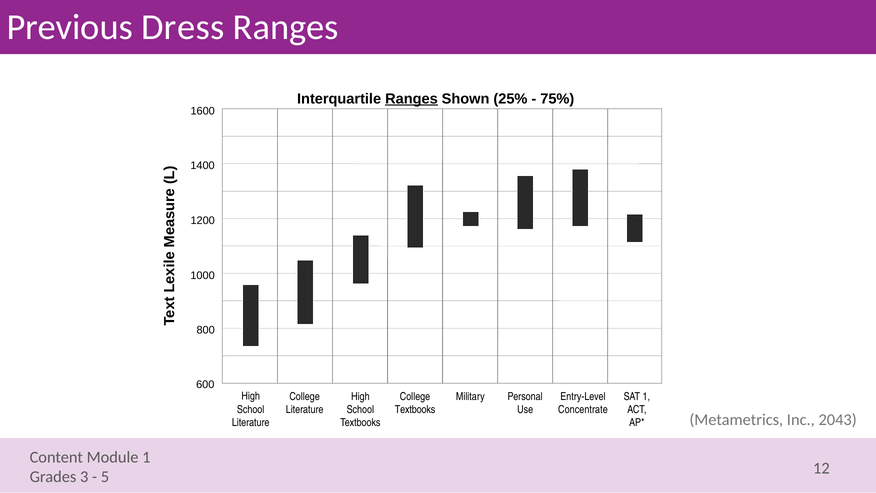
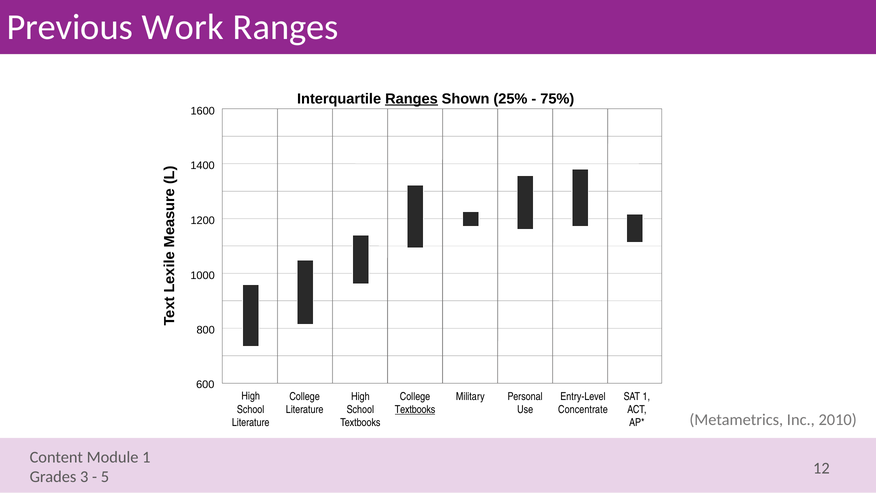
Dress: Dress -> Work
Textbooks at (415, 409) underline: none -> present
2043: 2043 -> 2010
